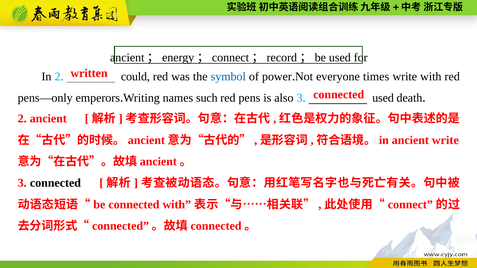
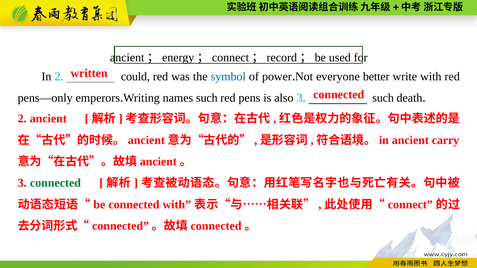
times: times -> better
used at (383, 98): used -> such
ancient write: write -> carry
connected at (55, 183) colour: black -> green
